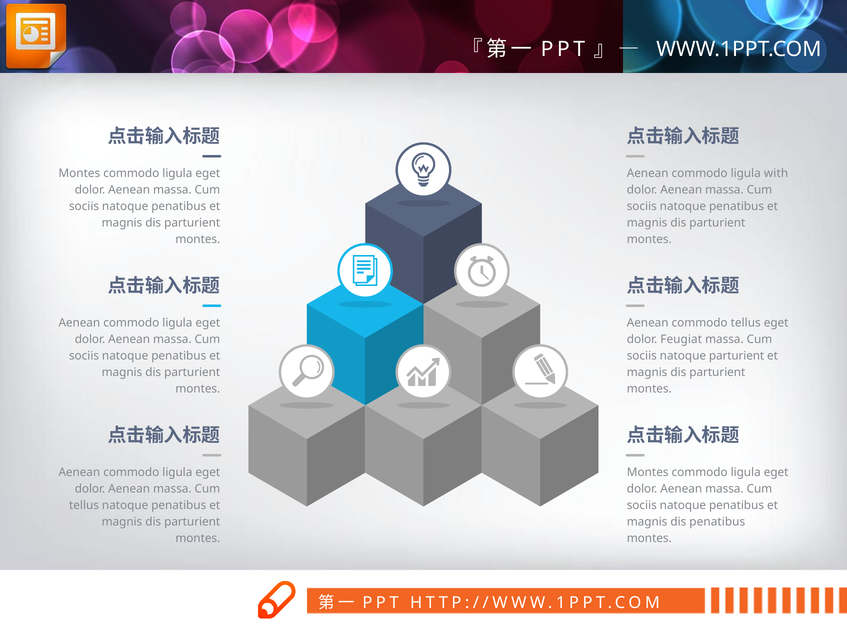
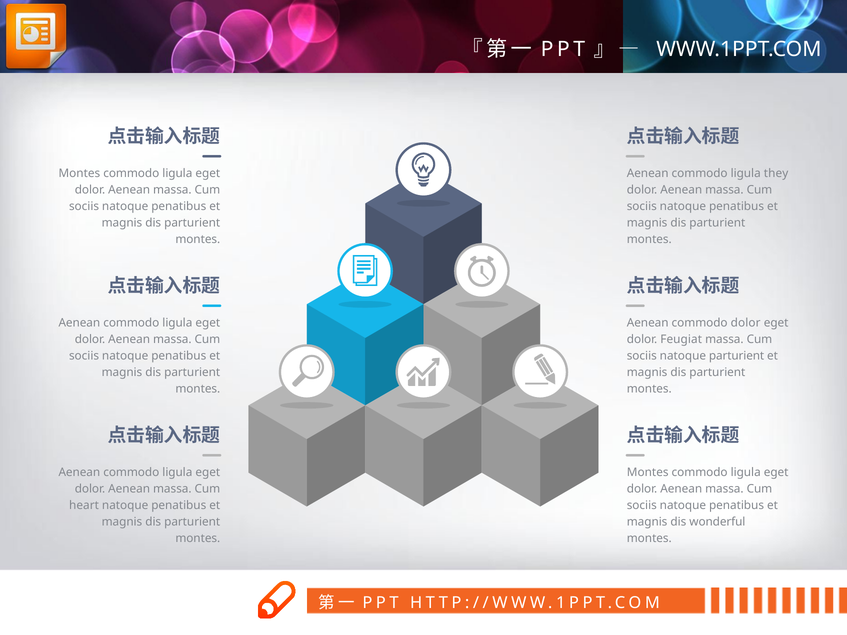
with: with -> they
commodo tellus: tellus -> dolor
tellus at (84, 506): tellus -> heart
dis penatibus: penatibus -> wonderful
